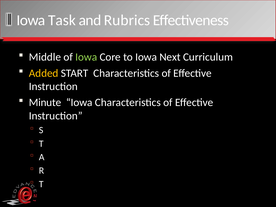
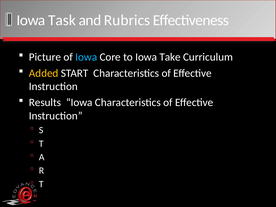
Middle: Middle -> Picture
Iowa at (86, 57) colour: light green -> light blue
Next: Next -> Take
Minute: Minute -> Results
